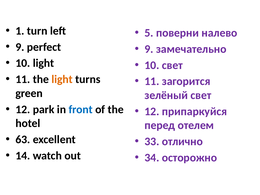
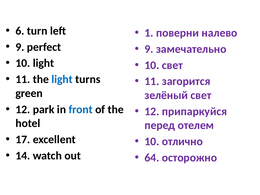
1: 1 -> 6
5: 5 -> 1
light at (62, 79) colour: orange -> blue
63: 63 -> 17
33 at (152, 141): 33 -> 10
34: 34 -> 64
